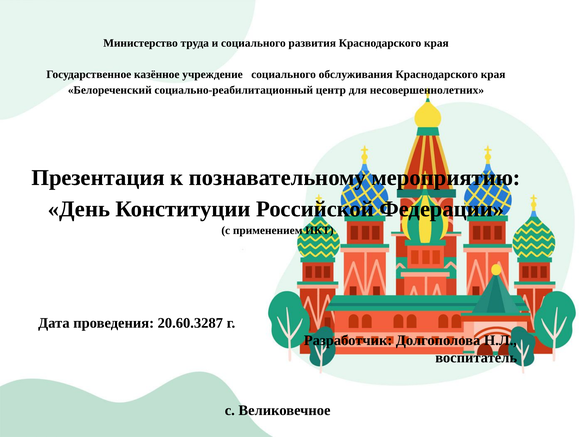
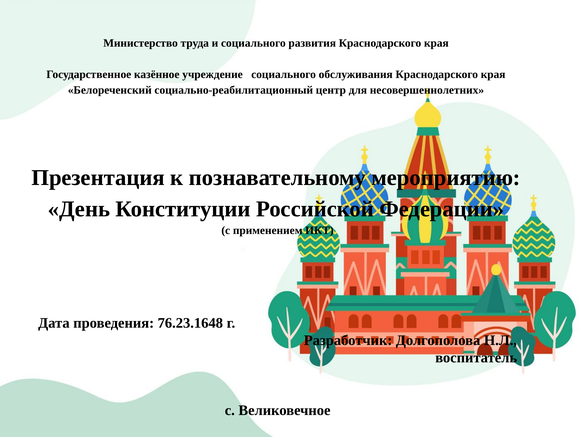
20.60.3287: 20.60.3287 -> 76.23.1648
